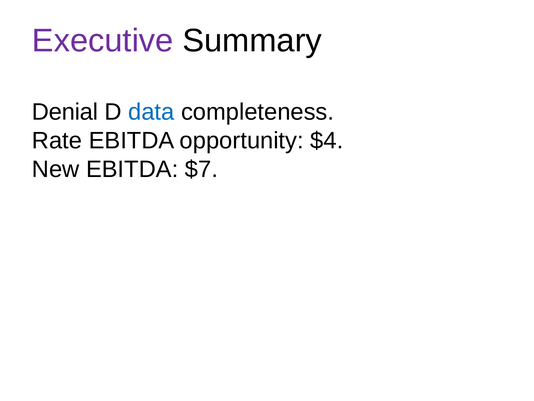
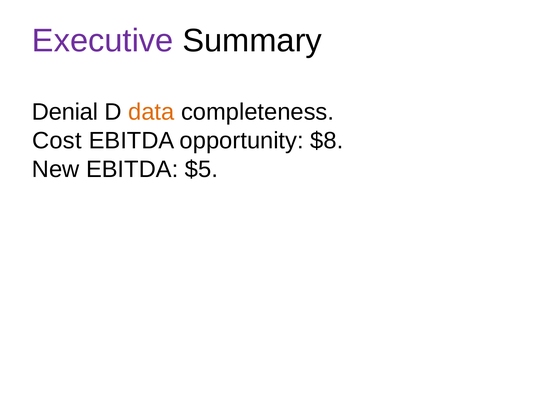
data colour: blue -> orange
Rate: Rate -> Cost
$4: $4 -> $8
$7: $7 -> $5
